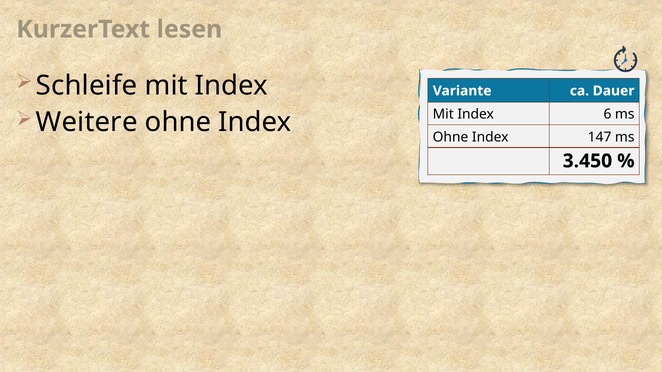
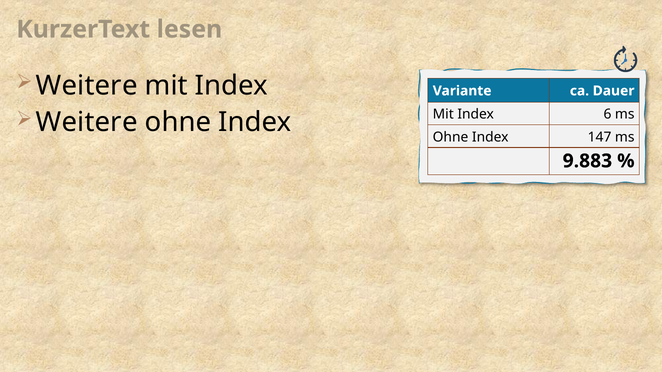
Schleife at (87, 86): Schleife -> Weitere
3.450: 3.450 -> 9.883
